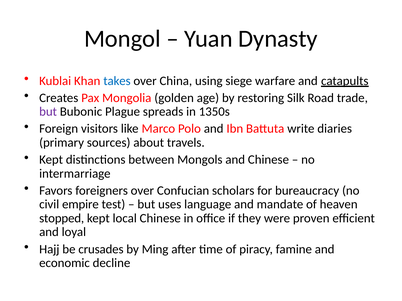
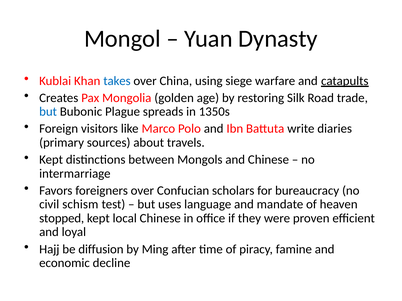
but at (48, 112) colour: purple -> blue
empire: empire -> schism
crusades: crusades -> diffusion
